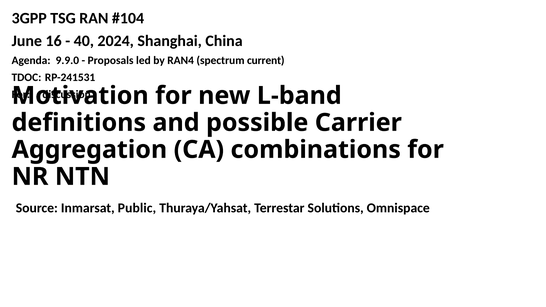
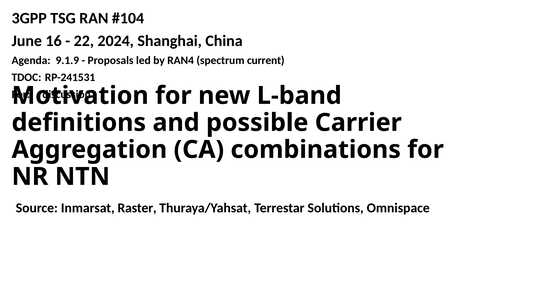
40: 40 -> 22
9.9.0: 9.9.0 -> 9.1.9
Public: Public -> Raster
